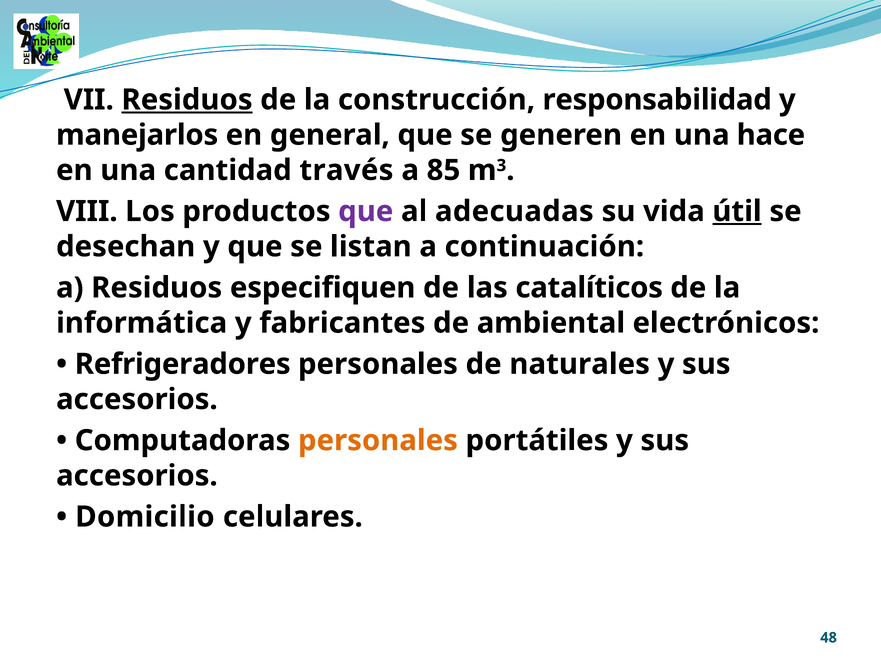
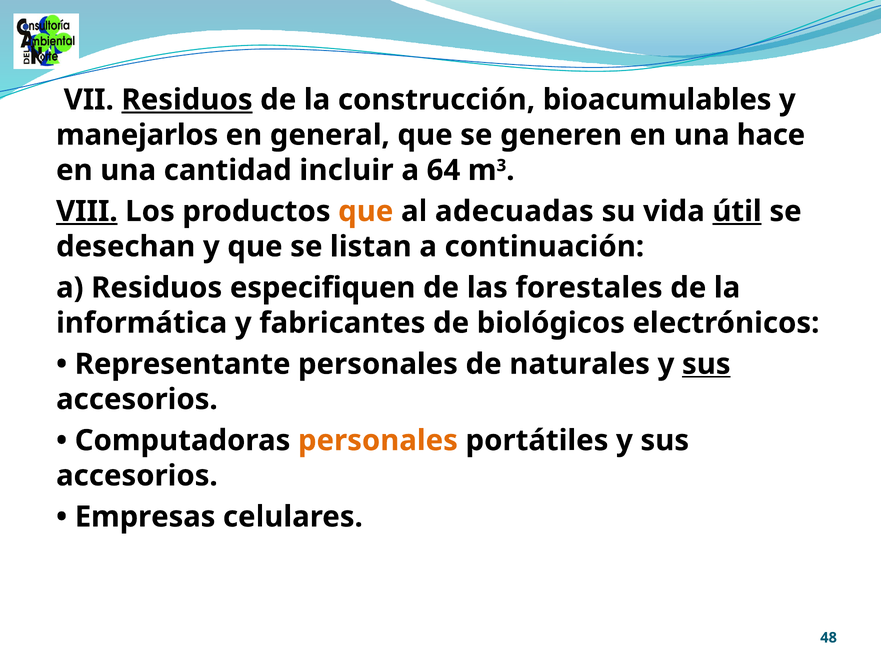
responsabilidad: responsabilidad -> bioacumulables
través: través -> incluir
85: 85 -> 64
VIII underline: none -> present
que at (366, 211) colour: purple -> orange
catalíticos: catalíticos -> forestales
ambiental: ambiental -> biológicos
Refrigeradores: Refrigeradores -> Representante
sus at (706, 364) underline: none -> present
Domicilio: Domicilio -> Empresas
